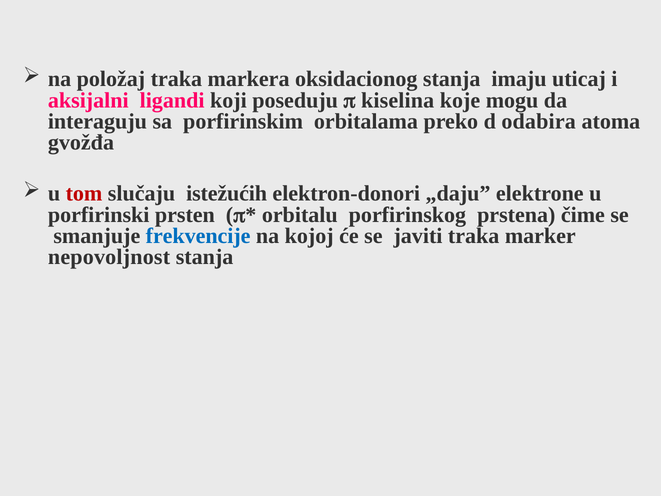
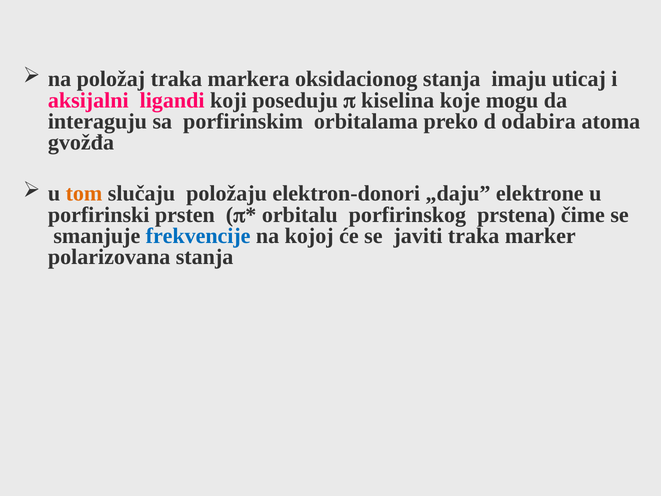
tom colour: red -> orange
istežućih: istežućih -> položaju
nepovoljnost: nepovoljnost -> polarizovana
